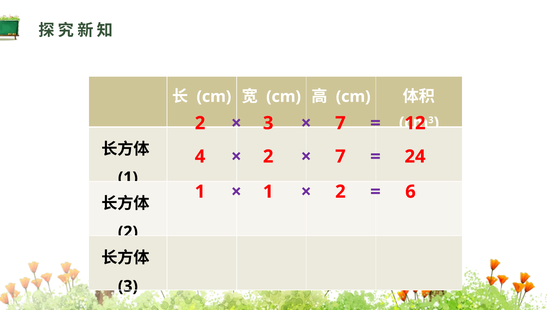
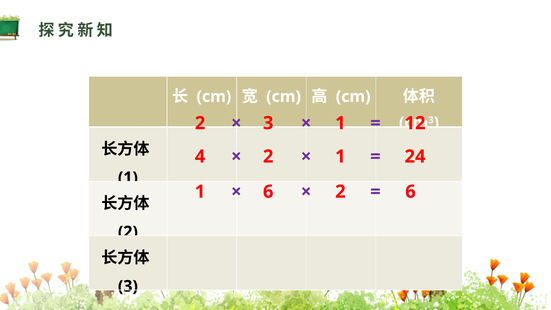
3 7: 7 -> 1
2 7: 7 -> 1
1 1: 1 -> 6
